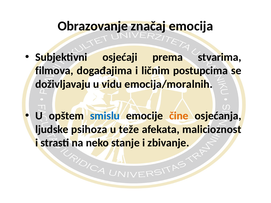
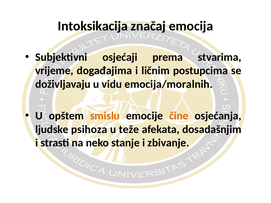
Obrazovanje: Obrazovanje -> Intoksikacija
filmova: filmova -> vrijeme
smislu colour: blue -> orange
malicioznost: malicioznost -> dosadašnjim
